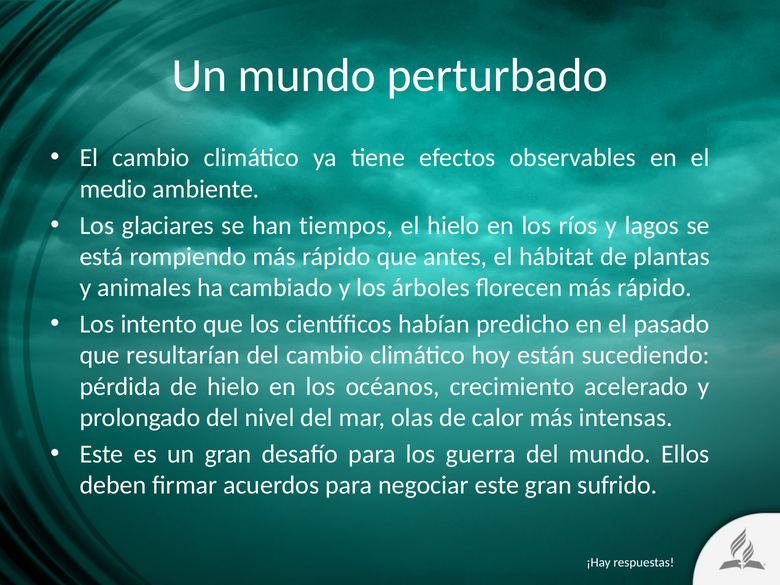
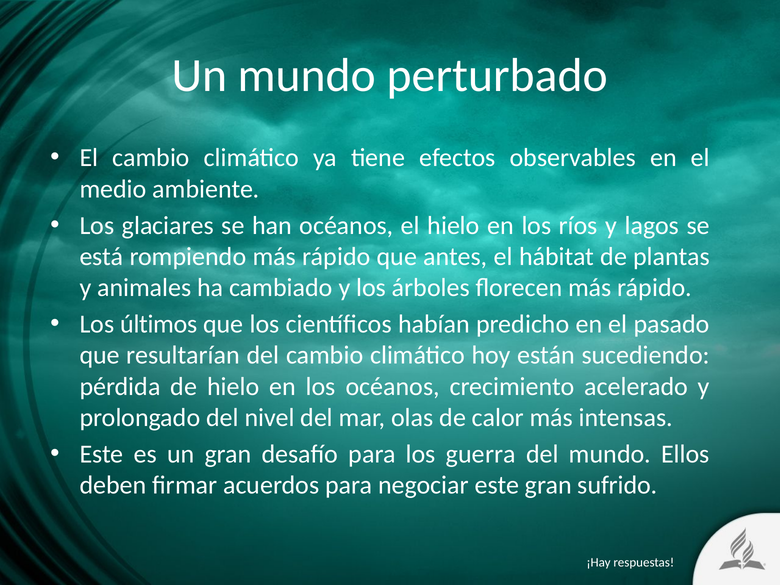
han tiempos: tiempos -> océanos
intento: intento -> últimos
